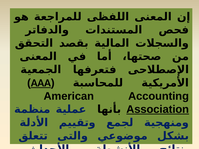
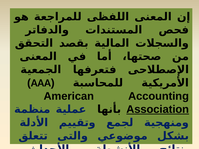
AAA underline: present -> none
